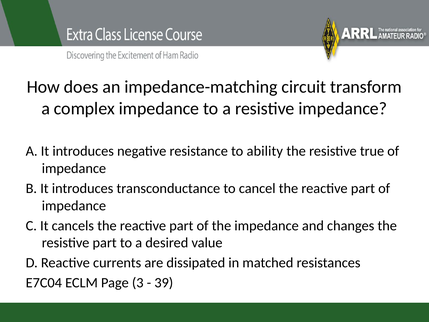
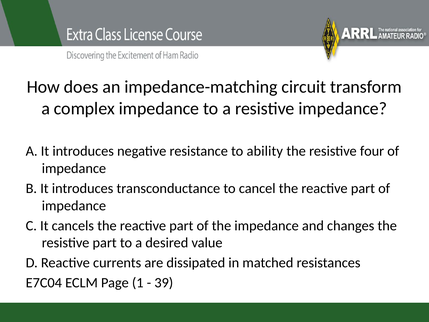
true: true -> four
3: 3 -> 1
